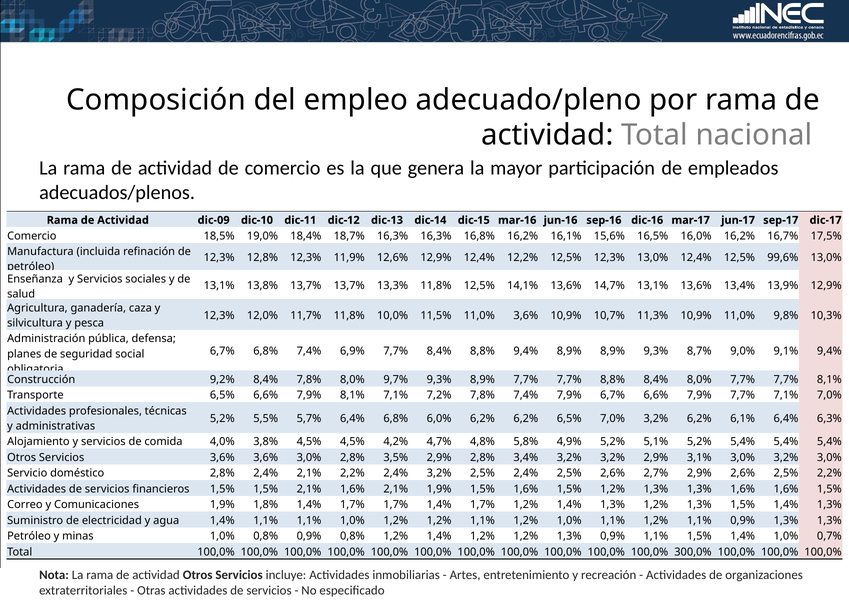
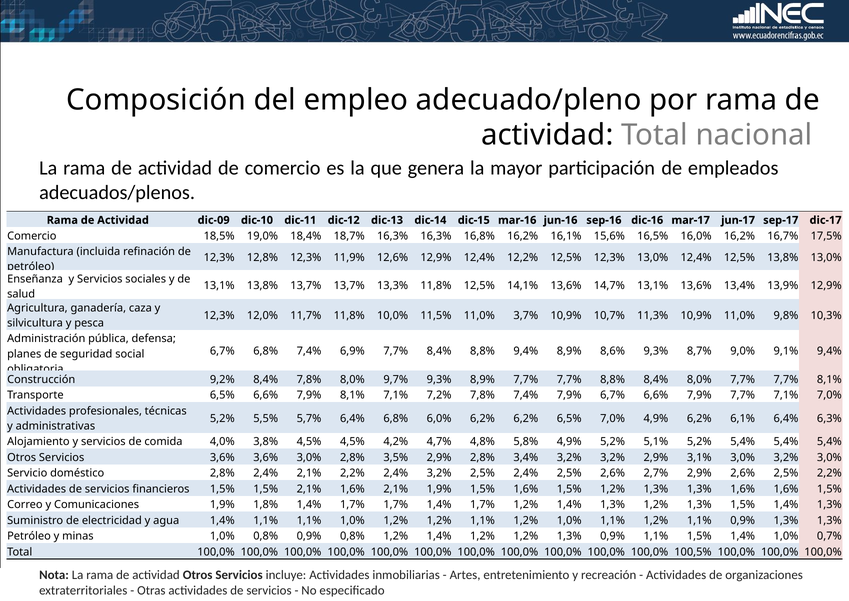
12,5% 99,6%: 99,6% -> 13,8%
11,0% 3,6%: 3,6% -> 3,7%
8,9% 8,9%: 8,9% -> 8,6%
7,0% 3,2%: 3,2% -> 4,9%
300,0%: 300,0% -> 100,5%
